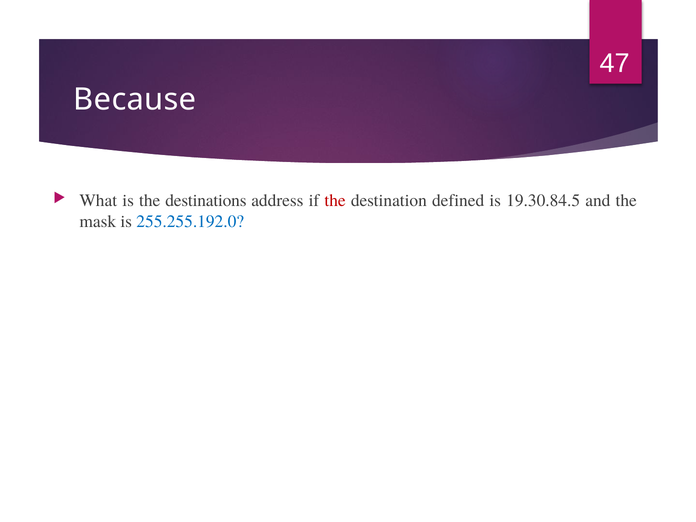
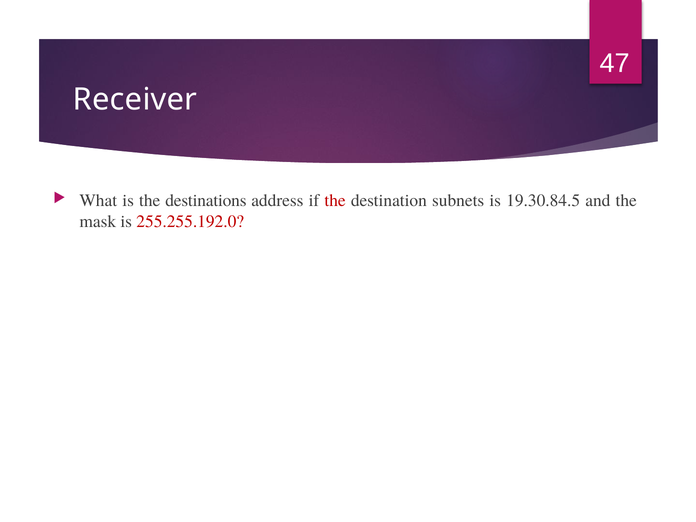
Because: Because -> Receiver
defined: defined -> subnets
255.255.192.0 colour: blue -> red
